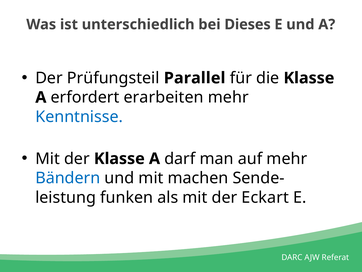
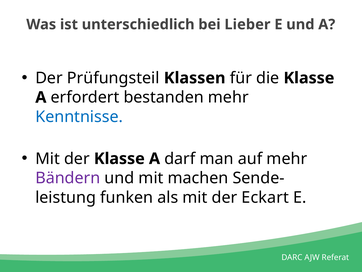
Dieses: Dieses -> Lieber
Parallel: Parallel -> Klassen
erarbeiten: erarbeiten -> bestanden
Bändern colour: blue -> purple
